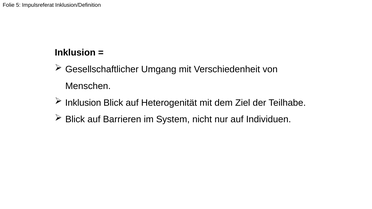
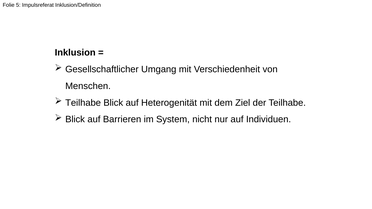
Inklusion at (83, 103): Inklusion -> Teilhabe
